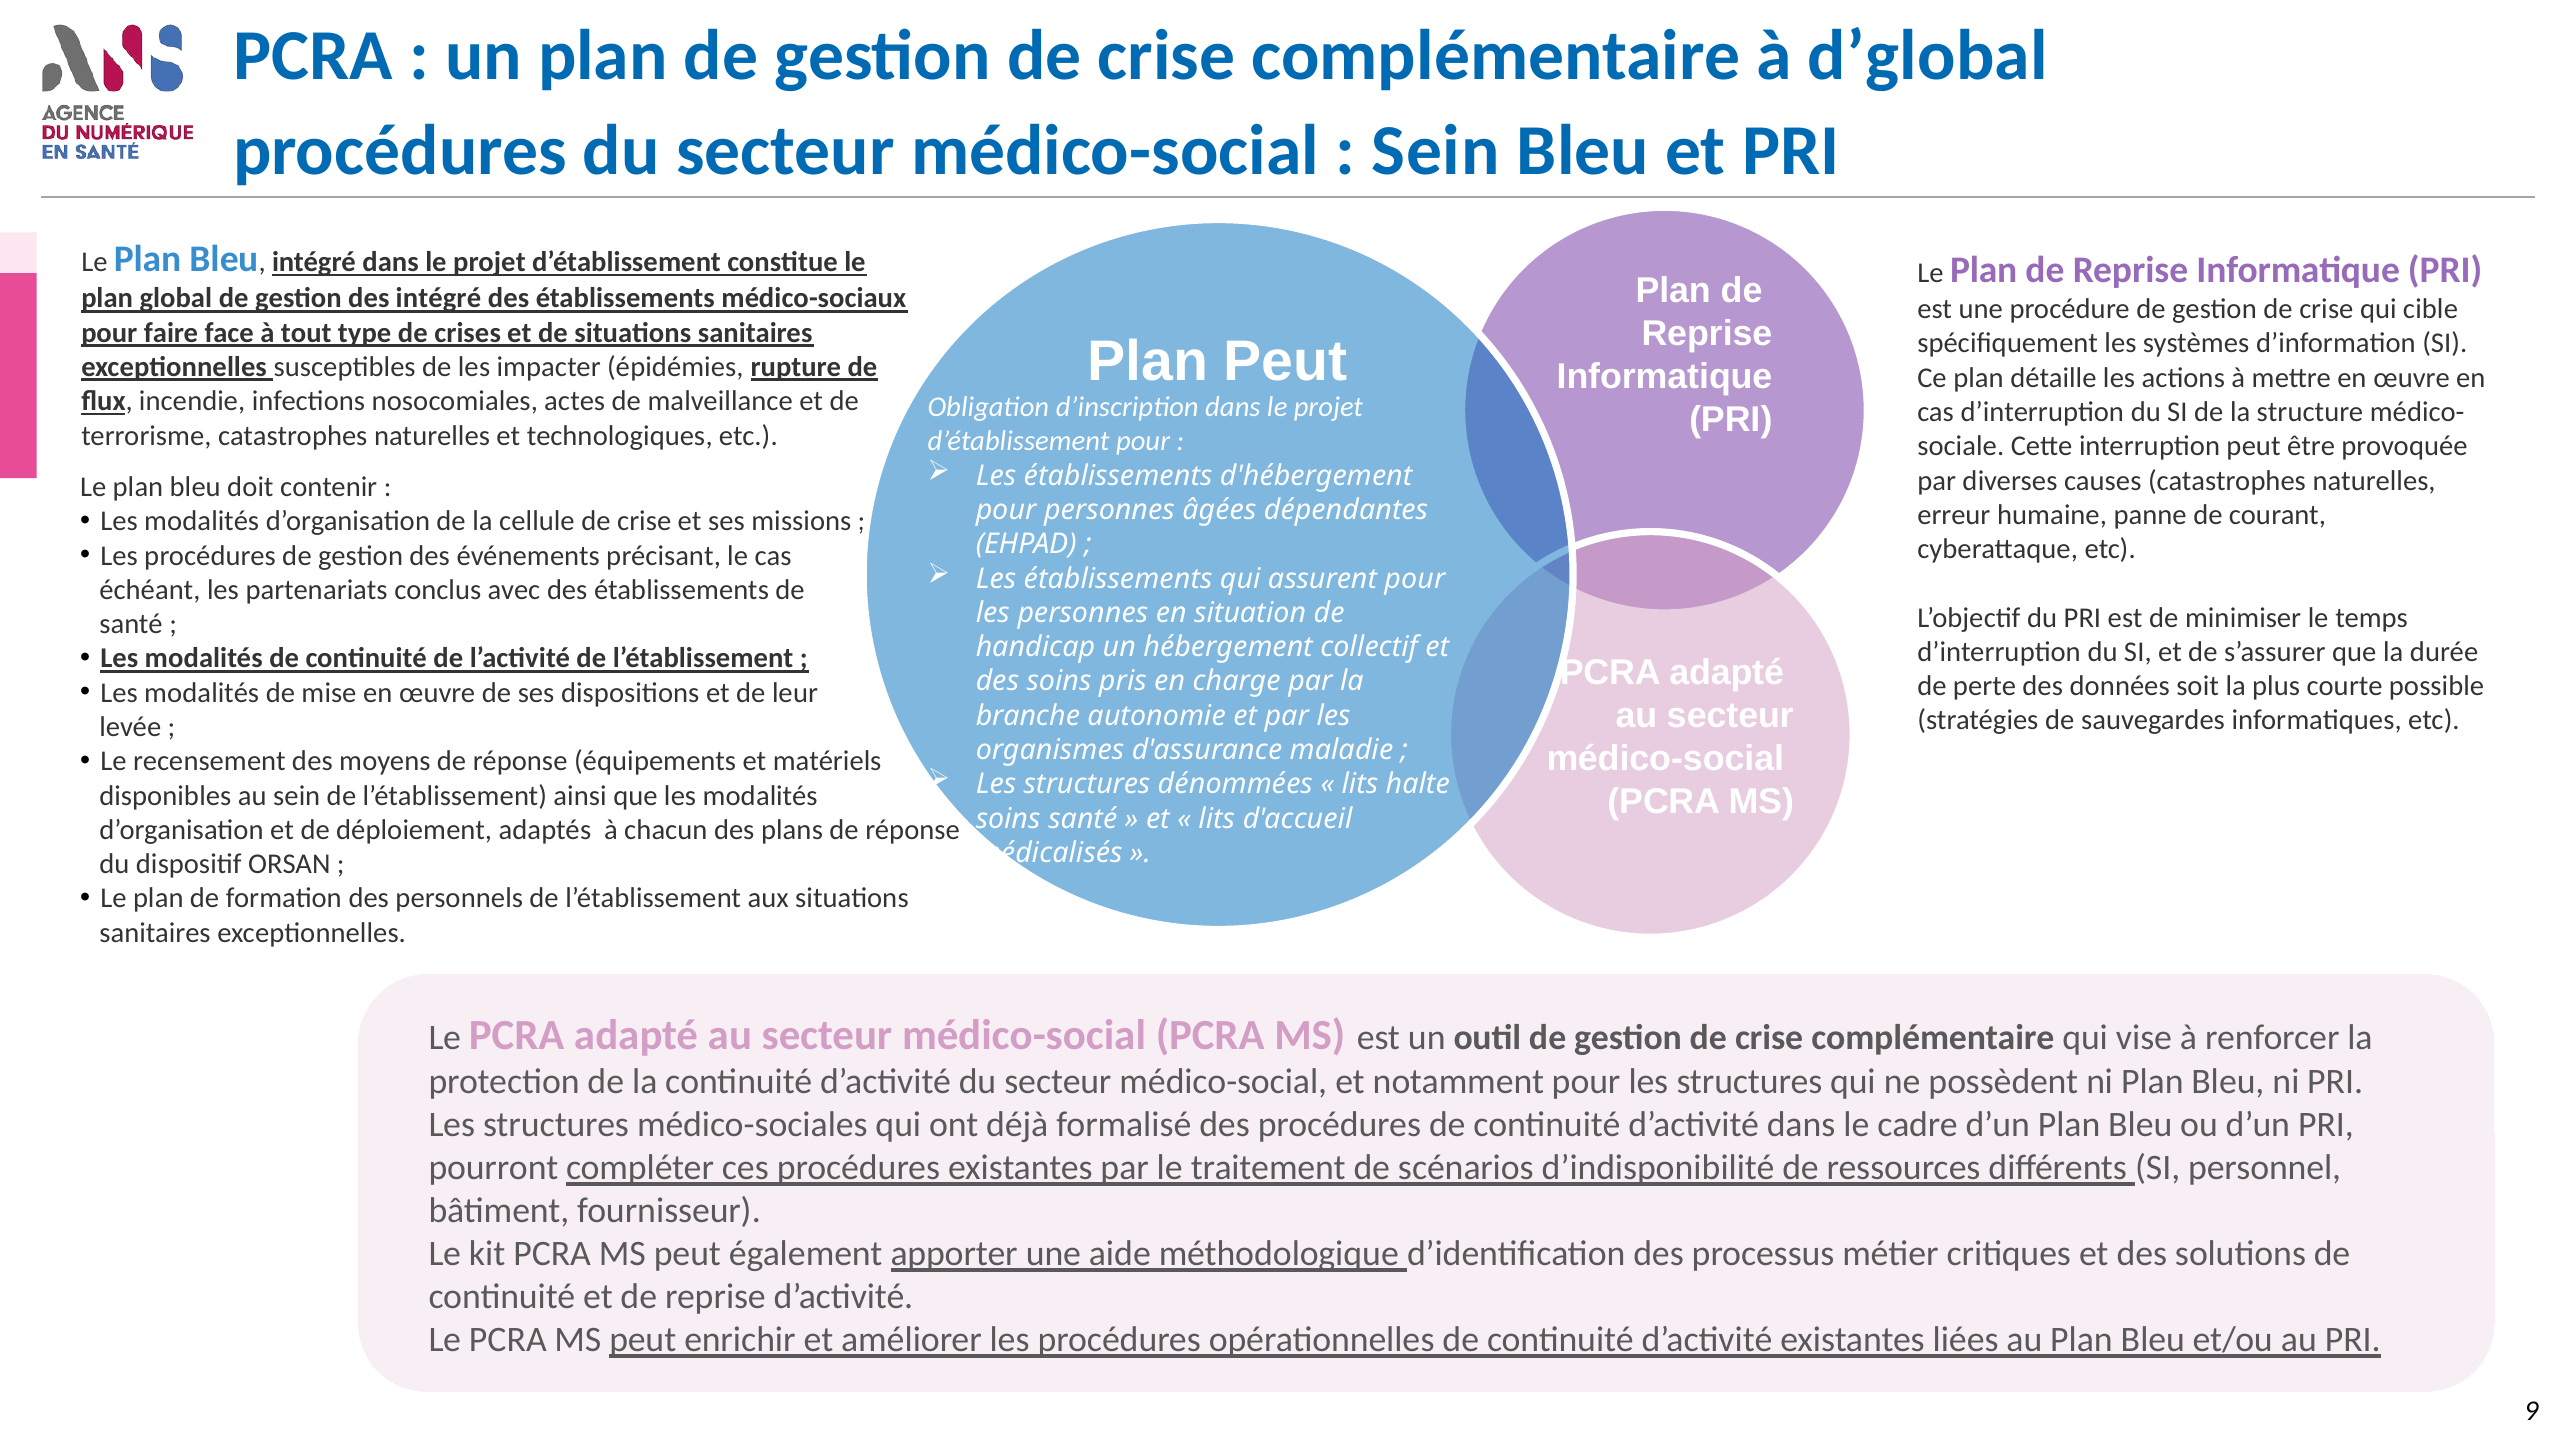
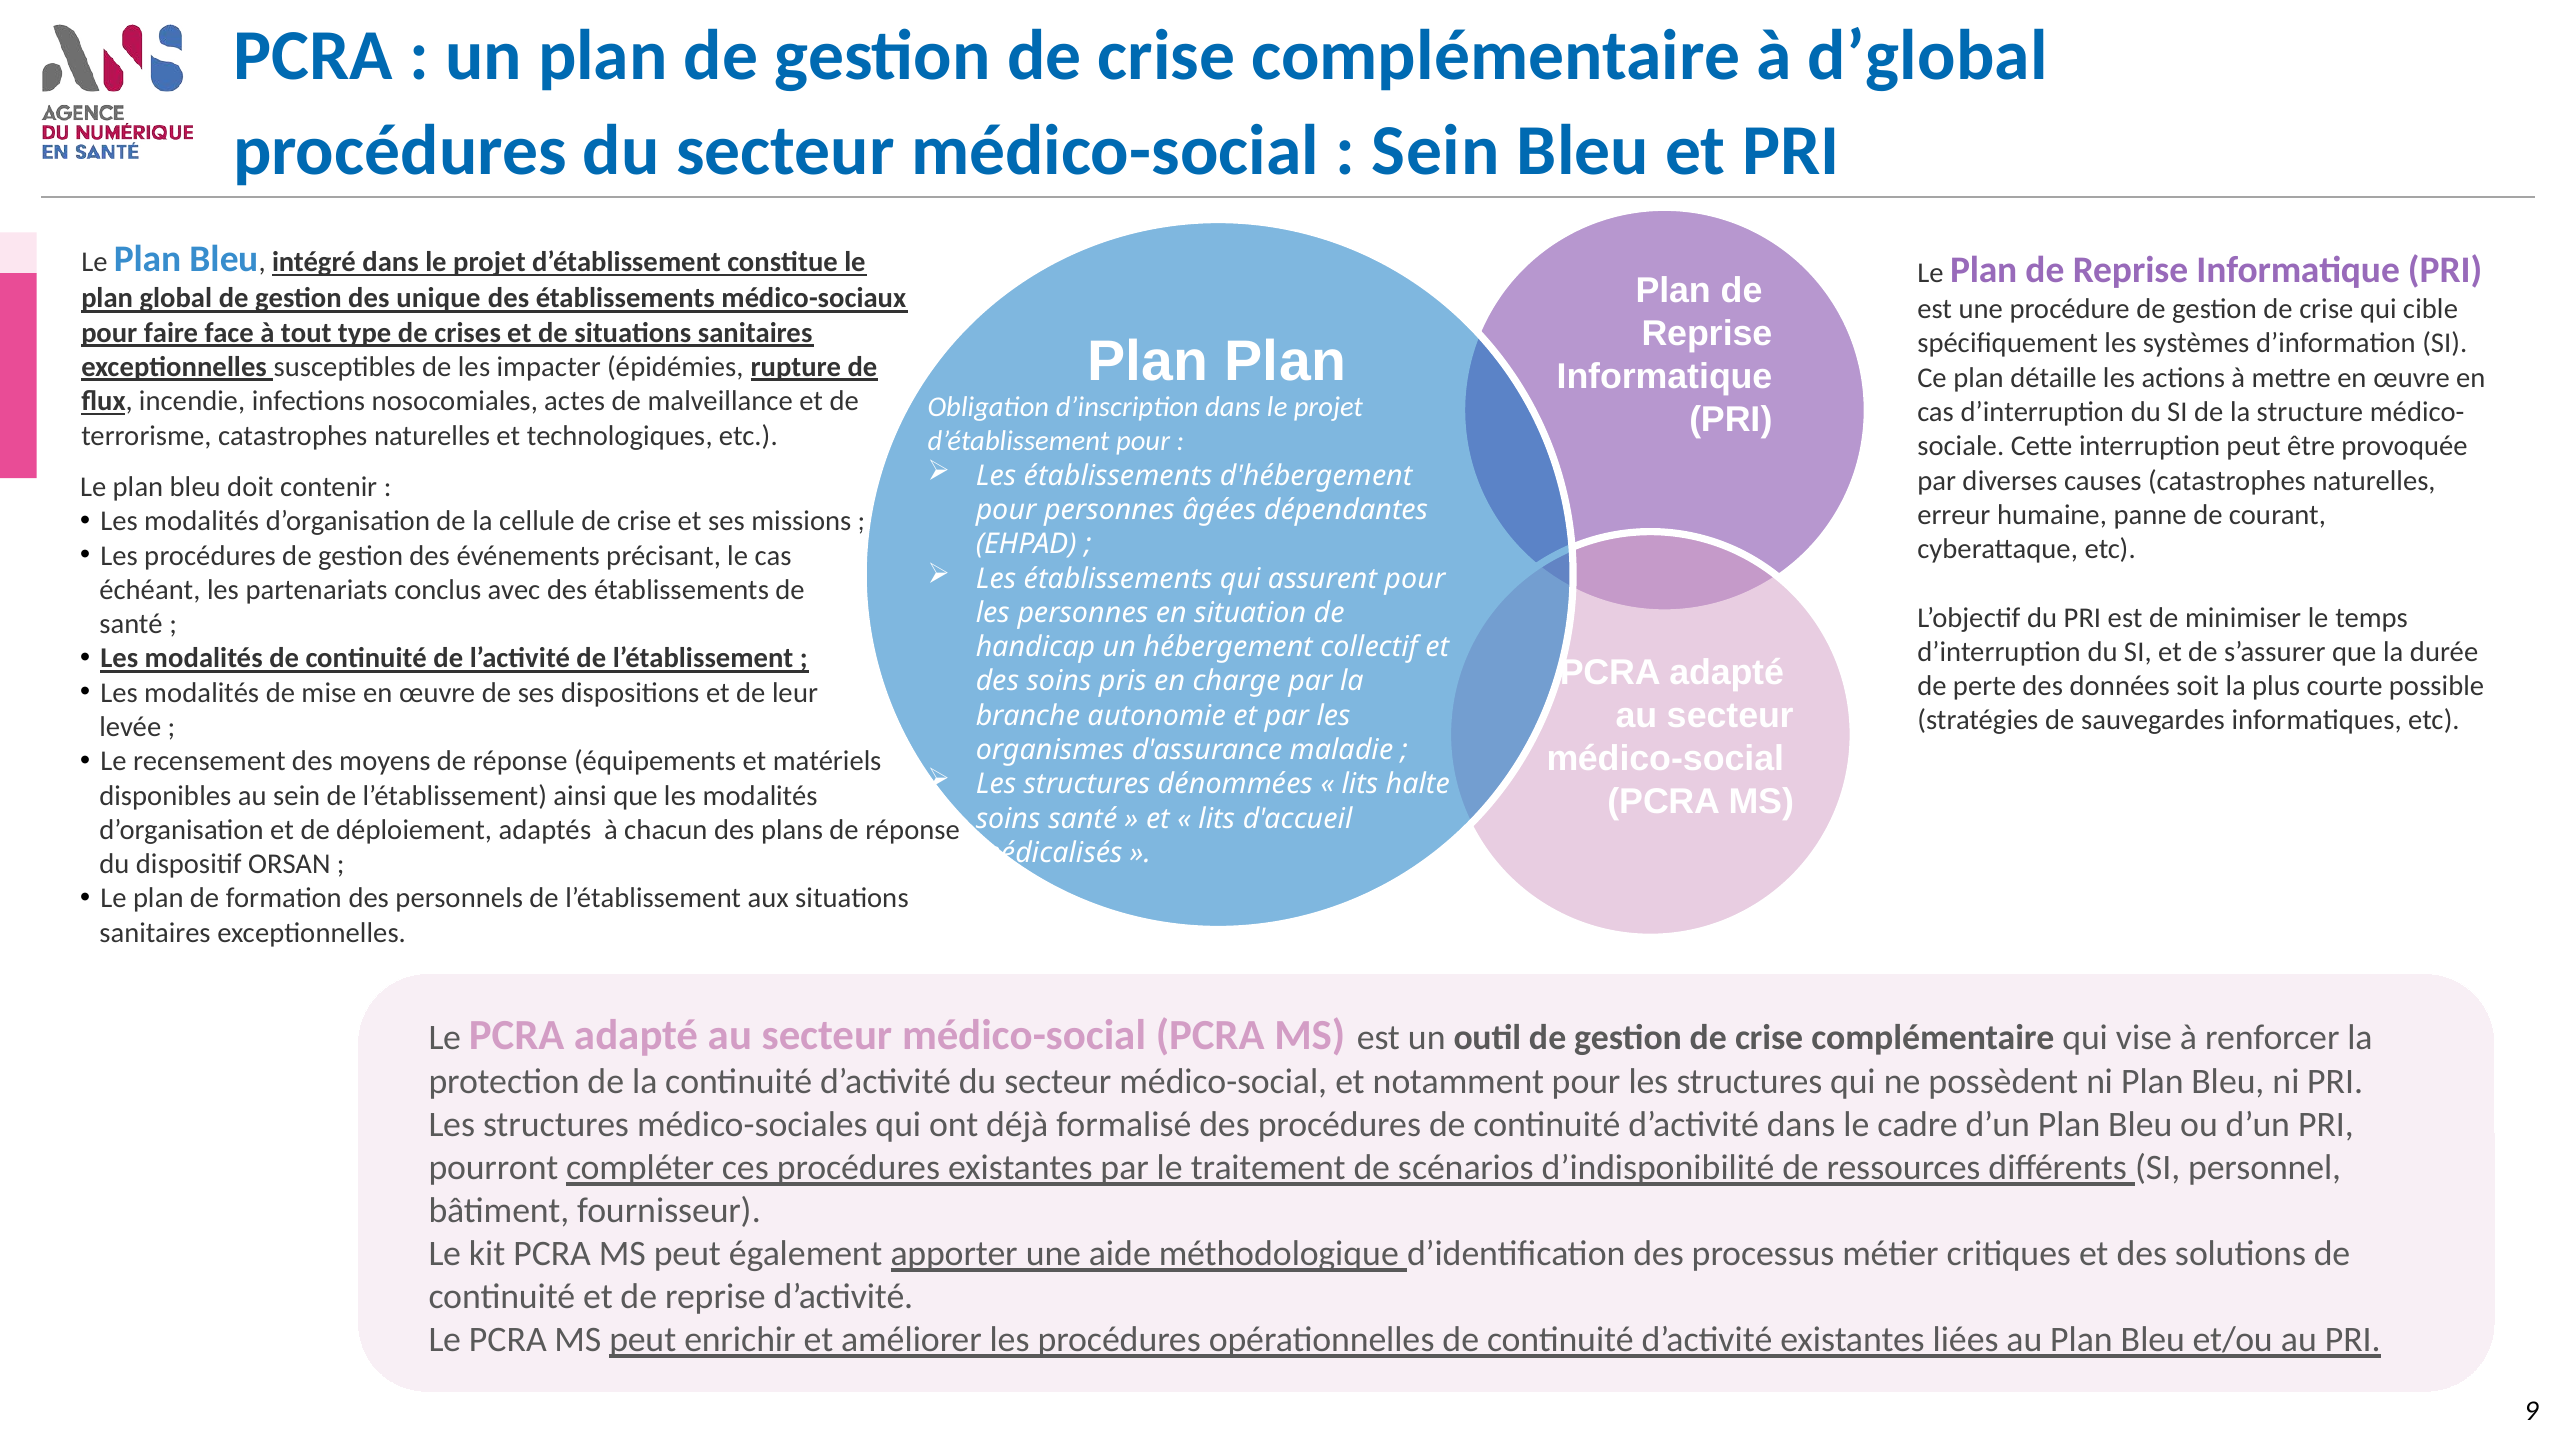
des intégré: intégré -> unique
Plan Peut: Peut -> Plan
